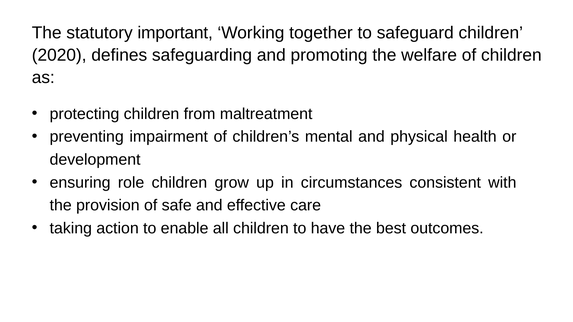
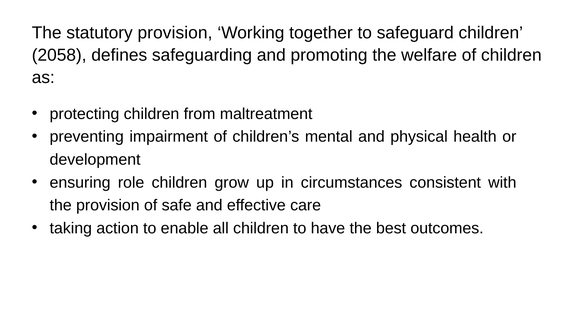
statutory important: important -> provision
2020: 2020 -> 2058
